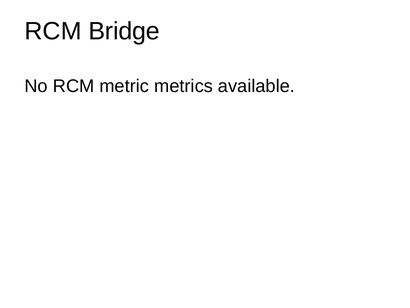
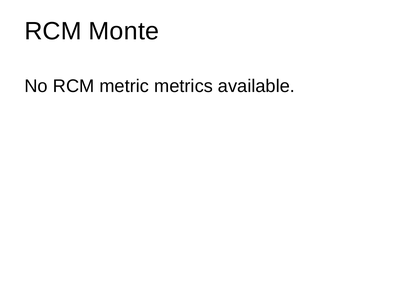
Bridge: Bridge -> Monte
